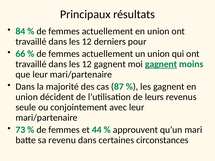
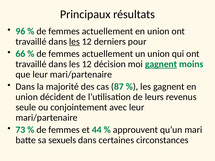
84: 84 -> 96
les at (74, 42) underline: none -> present
12 gagnent: gagnent -> décision
revenu: revenu -> sexuels
